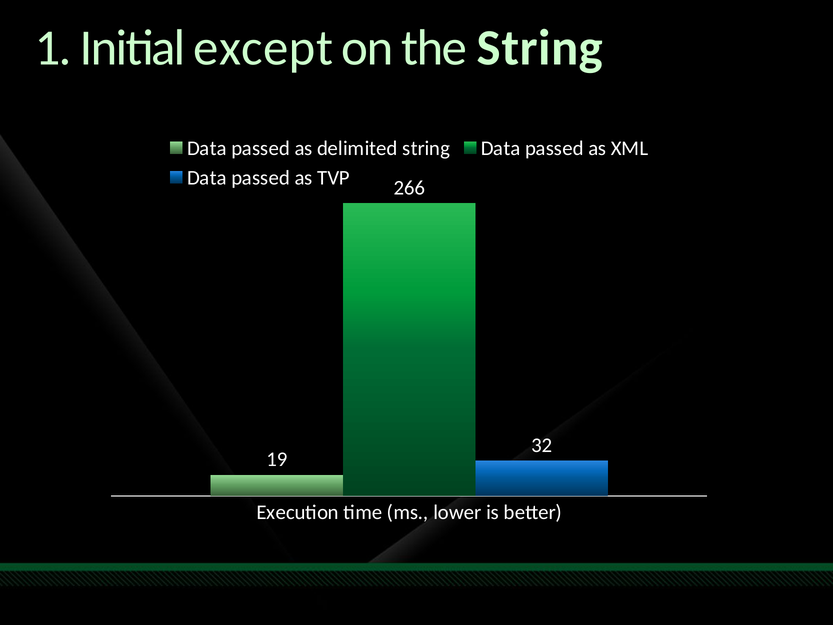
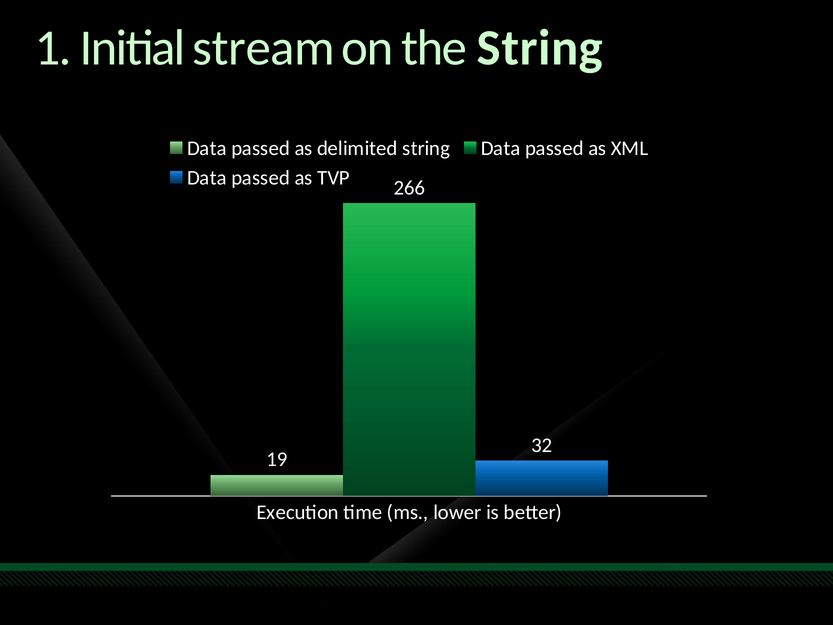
except: except -> stream
